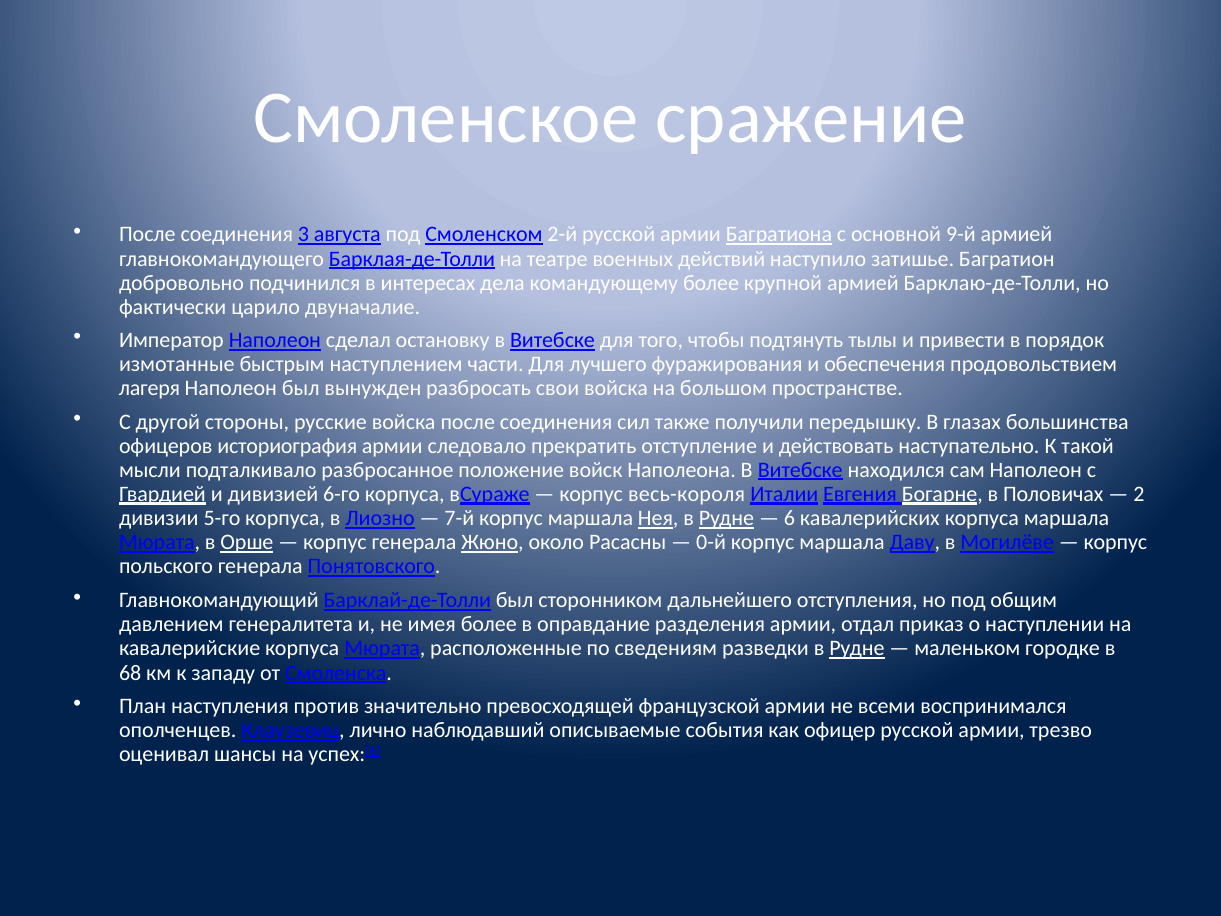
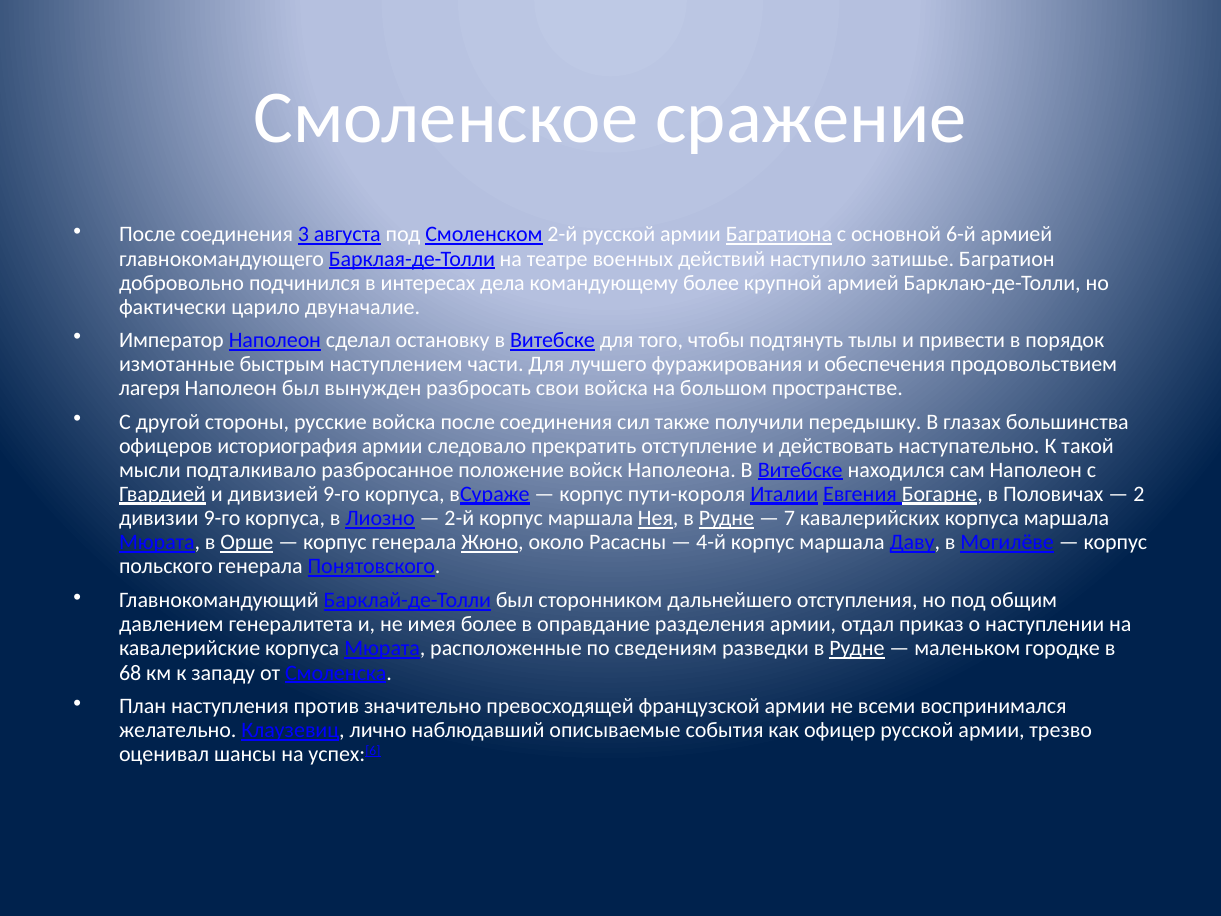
9-й: 9-й -> 6-й
дивизией 6-го: 6-го -> 9-го
весь-короля: весь-короля -> пути-короля
дивизии 5-го: 5-го -> 9-го
7-й at (459, 518): 7-й -> 2-й
6: 6 -> 7
0-й: 0-й -> 4-й
ополченцев: ополченцев -> желательно
